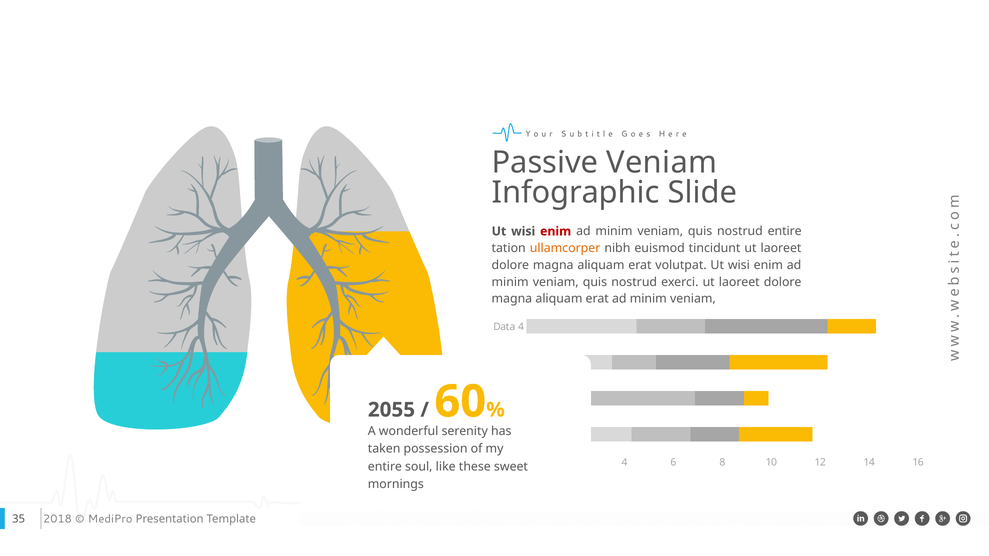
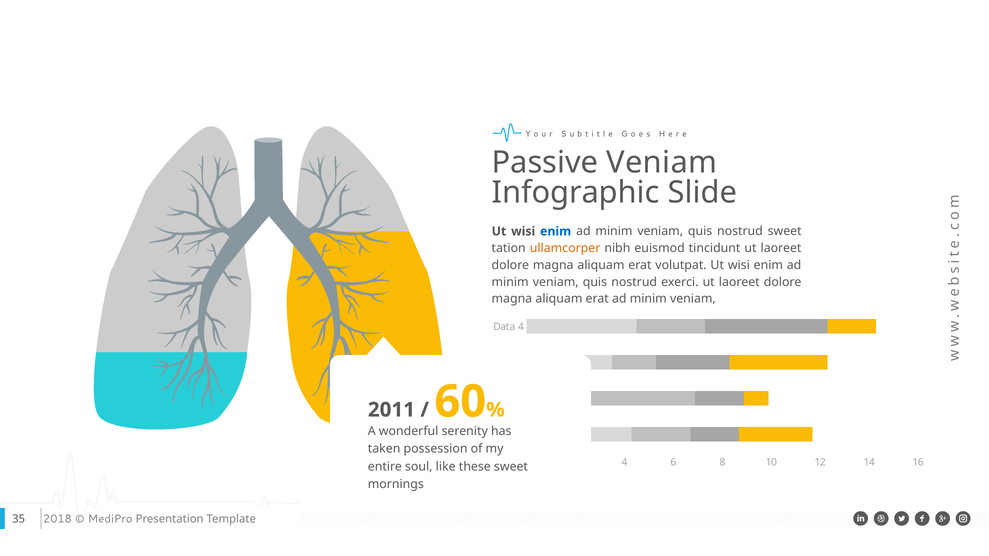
enim at (556, 231) colour: red -> blue
nostrud entire: entire -> sweet
2055: 2055 -> 2011
